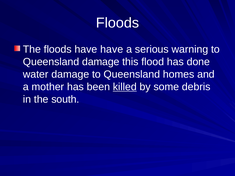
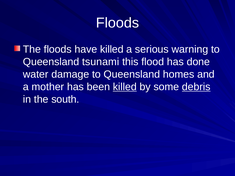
have have: have -> killed
Queensland damage: damage -> tsunami
debris underline: none -> present
